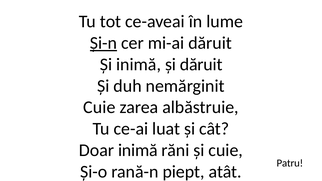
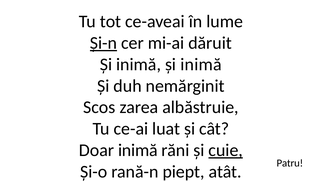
inimă și dăruit: dăruit -> inimă
Cuie at (99, 107): Cuie -> Scos
cuie at (226, 150) underline: none -> present
